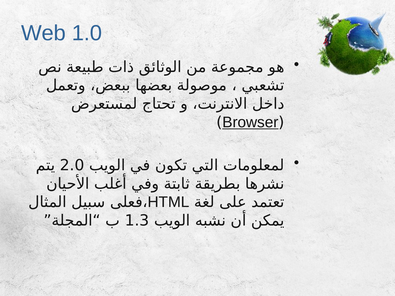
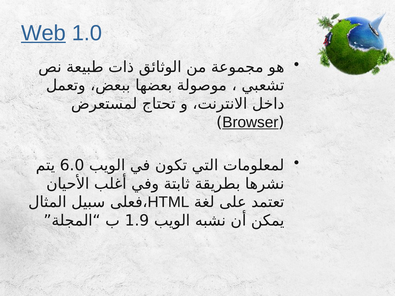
Web underline: none -> present
2.0: 2.0 -> 6.0
1.3: 1.3 -> 1.9
